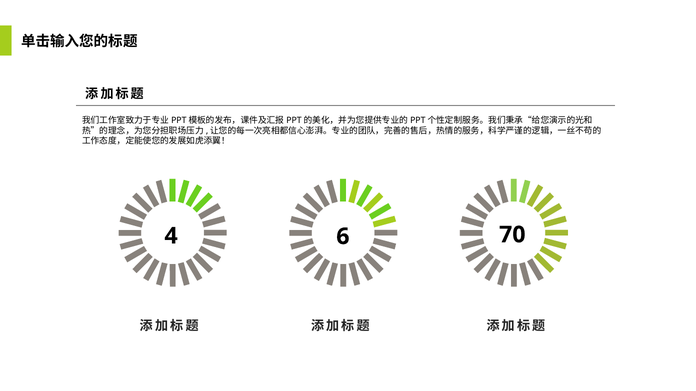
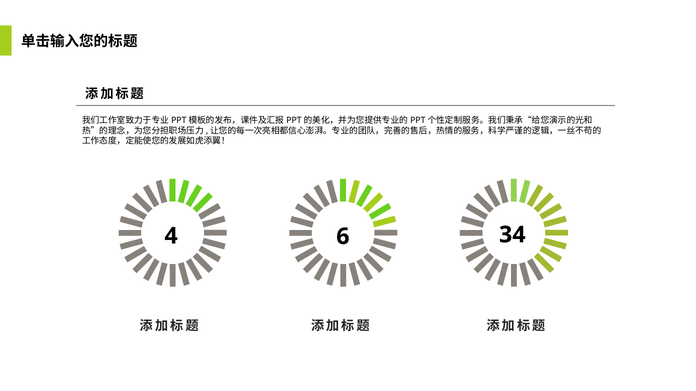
70: 70 -> 34
